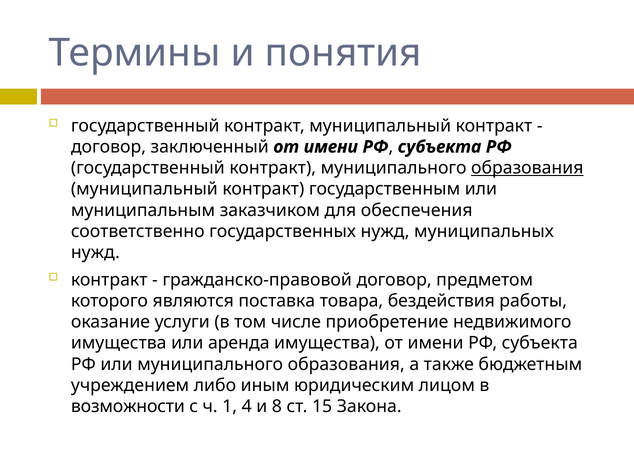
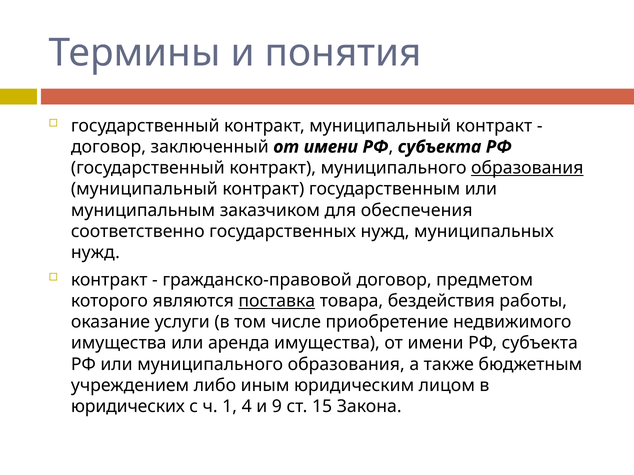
поставка underline: none -> present
возможности: возможности -> юридических
8: 8 -> 9
